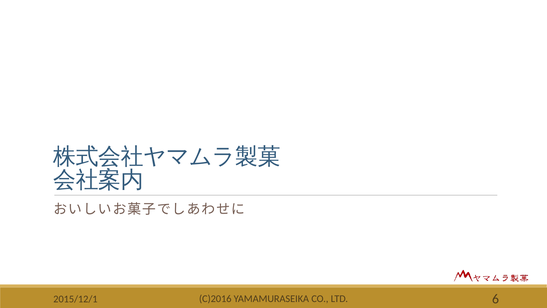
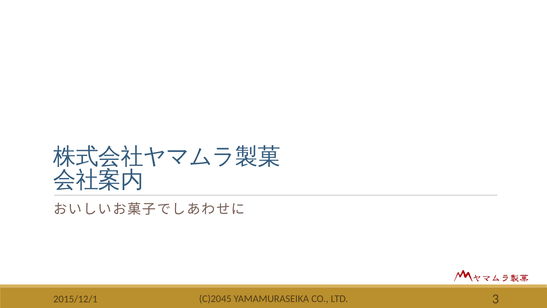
C)2016: C)2016 -> C)2045
6: 6 -> 3
